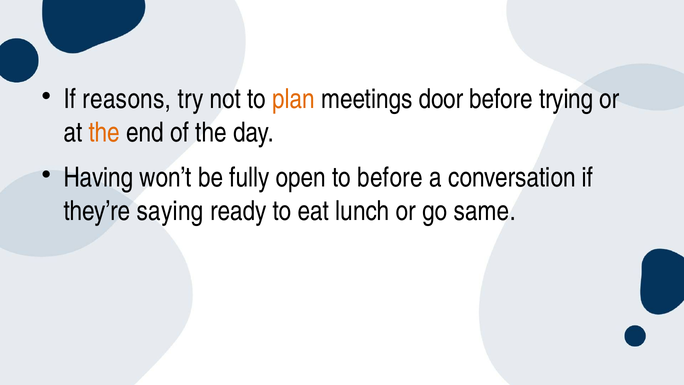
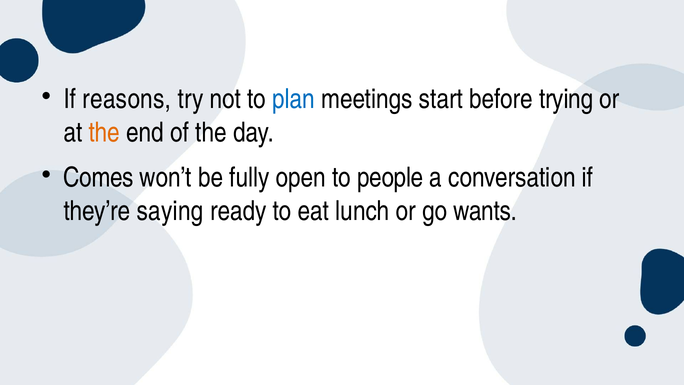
plan colour: orange -> blue
door: door -> start
Having: Having -> Comes
to before: before -> people
same: same -> wants
